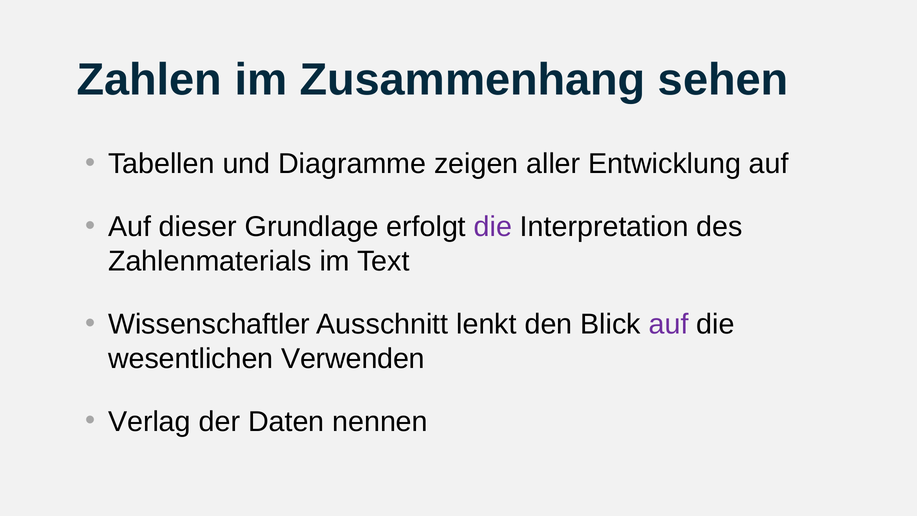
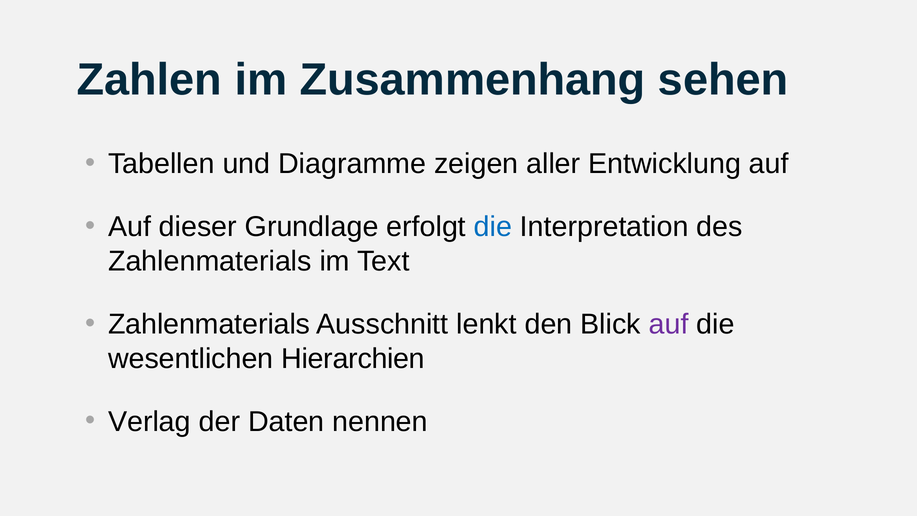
die at (493, 227) colour: purple -> blue
Wissenschaftler at (209, 324): Wissenschaftler -> Zahlenmaterials
Verwenden: Verwenden -> Hierarchien
